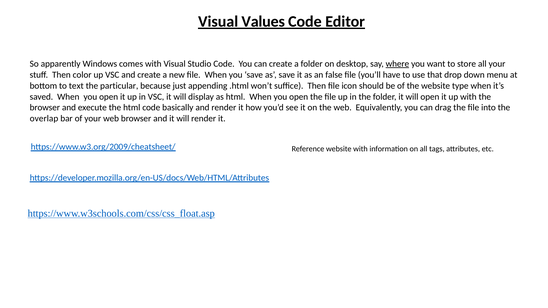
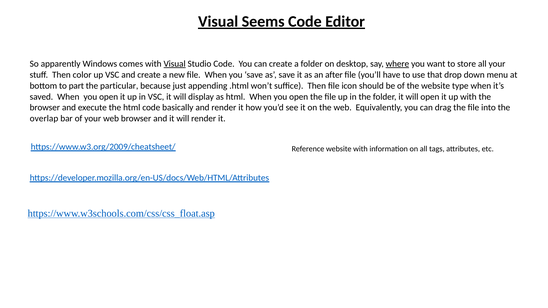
Values: Values -> Seems
Visual at (175, 64) underline: none -> present
false: false -> after
text: text -> part
